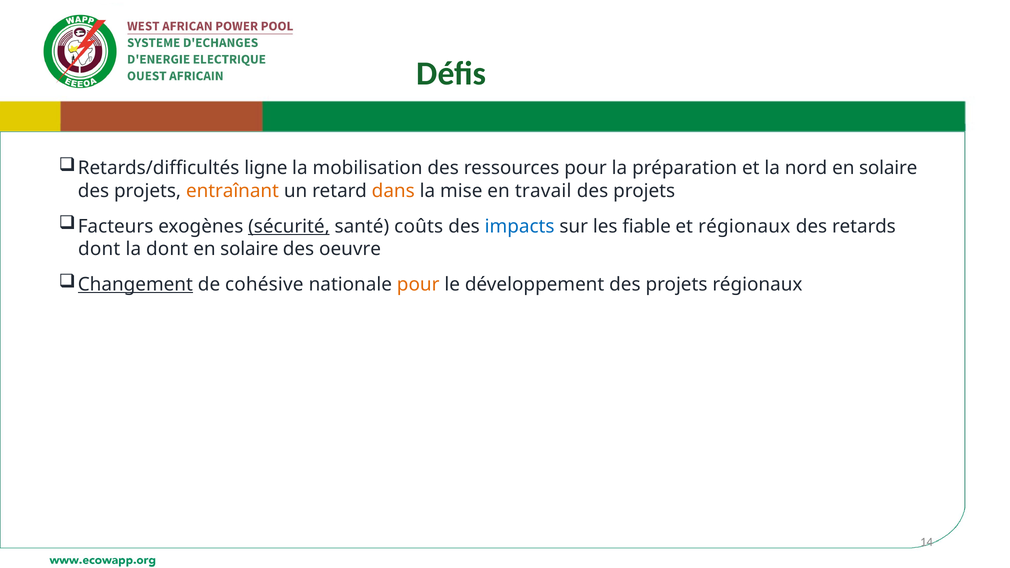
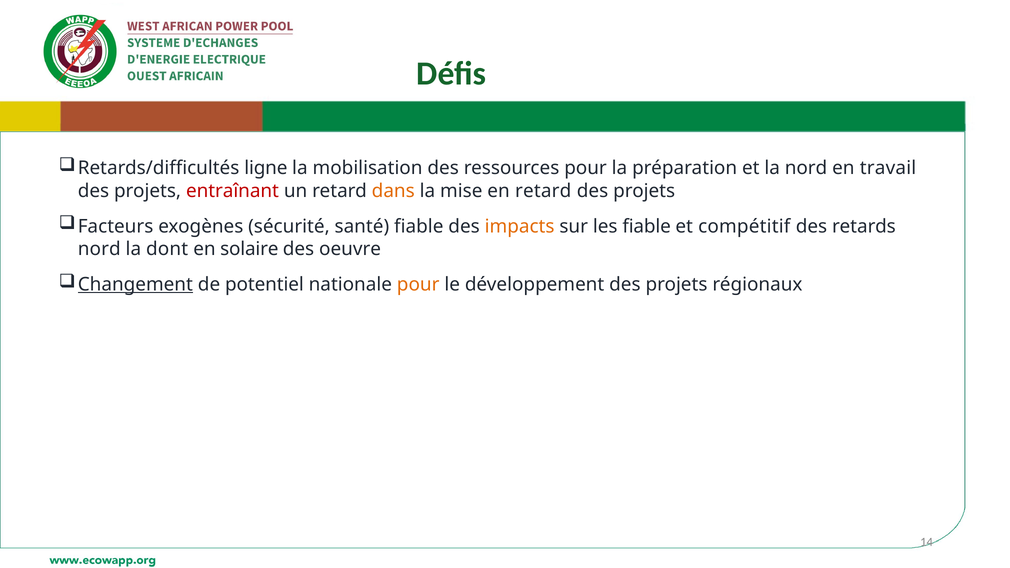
solaire at (888, 168): solaire -> travail
entraînant colour: orange -> red
en travail: travail -> retard
sécurité underline: present -> none
santé coûts: coûts -> fiable
impacts colour: blue -> orange
et régionaux: régionaux -> compétitif
dont at (99, 249): dont -> nord
cohésive: cohésive -> potentiel
